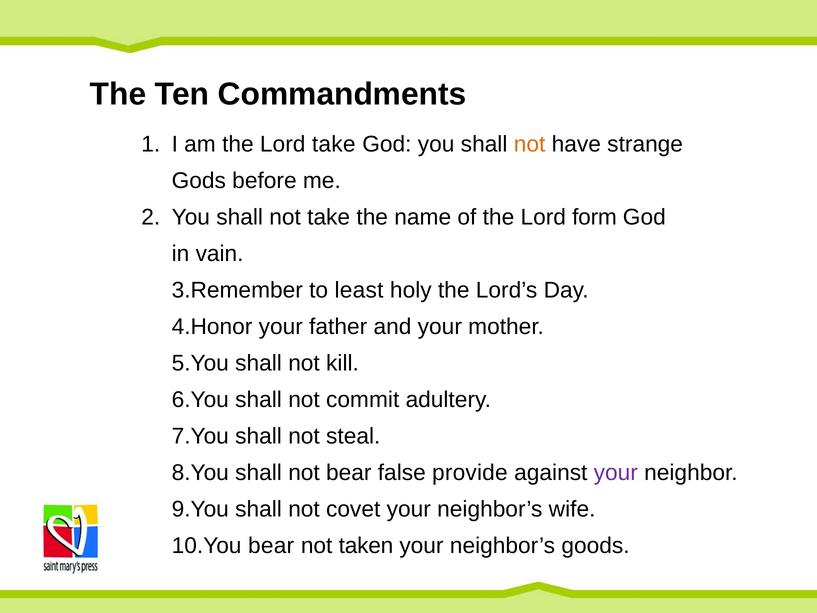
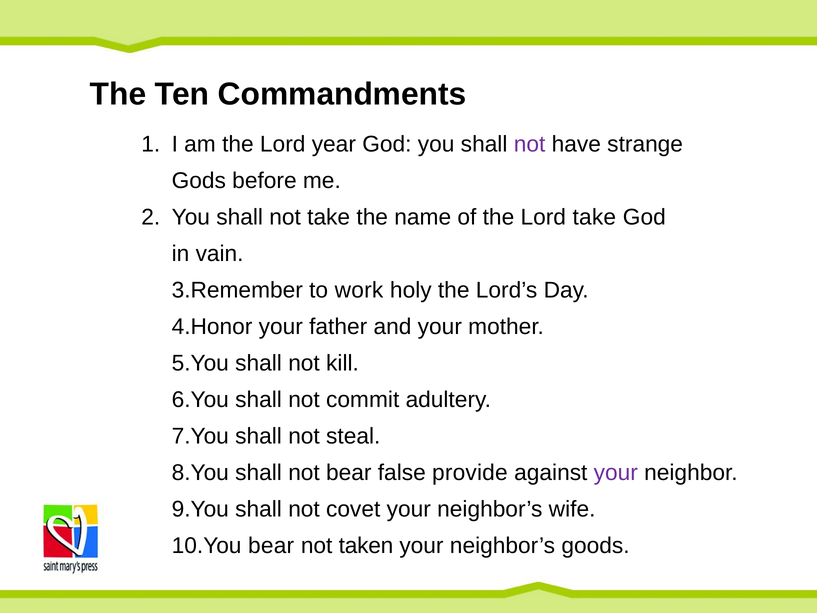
Lord take: take -> year
not at (530, 144) colour: orange -> purple
Lord form: form -> take
least: least -> work
